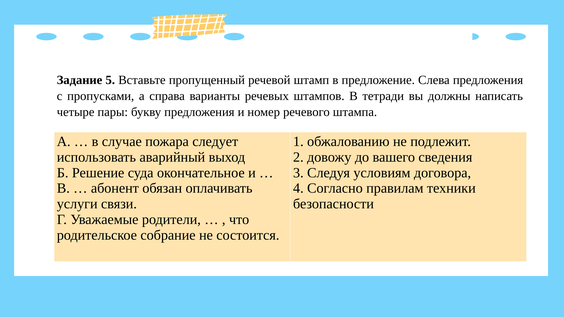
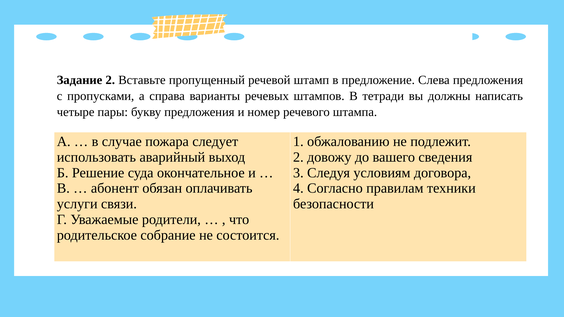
Задание 5: 5 -> 2
